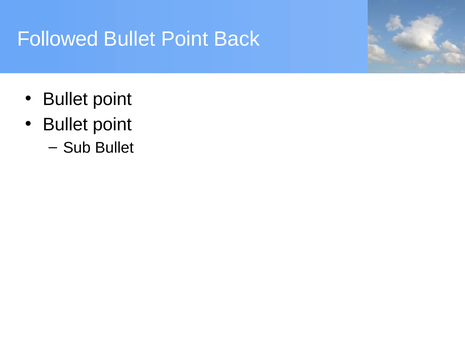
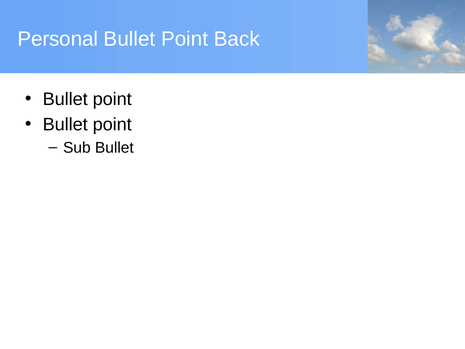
Followed: Followed -> Personal
